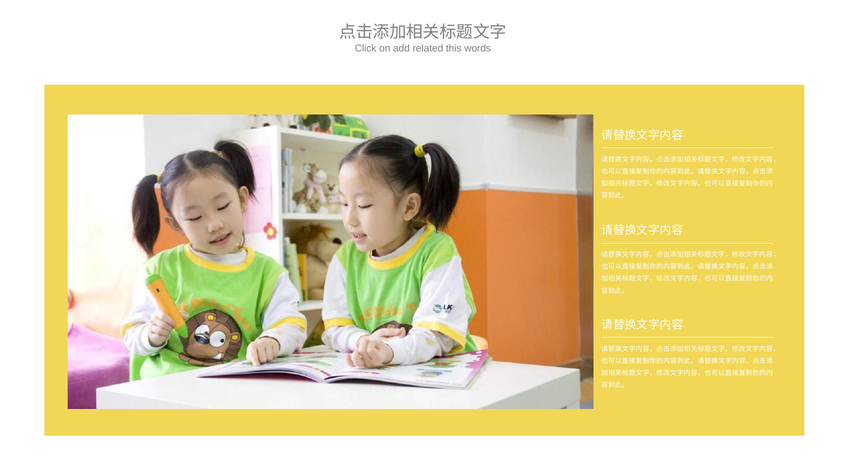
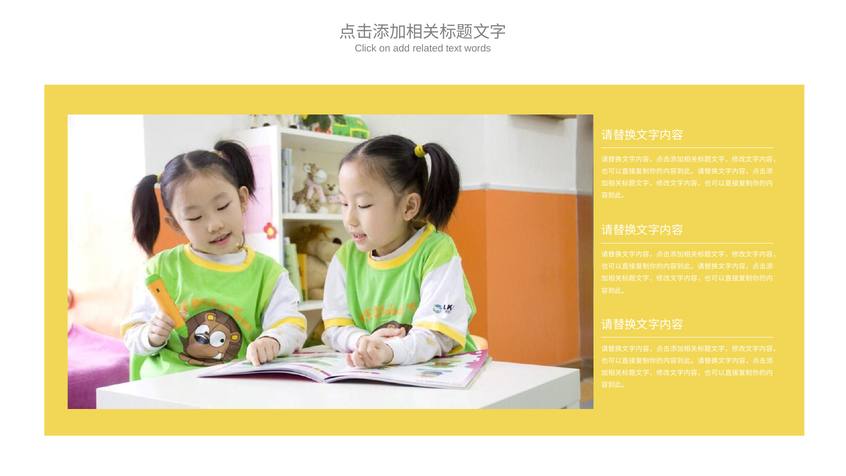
this: this -> text
